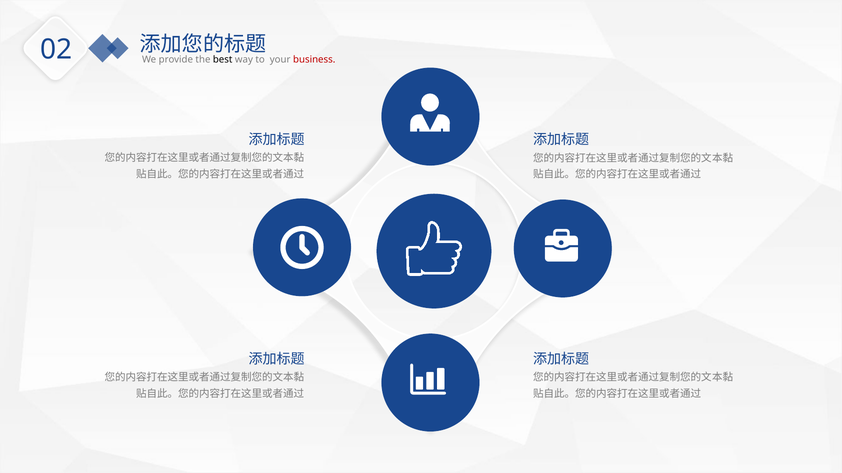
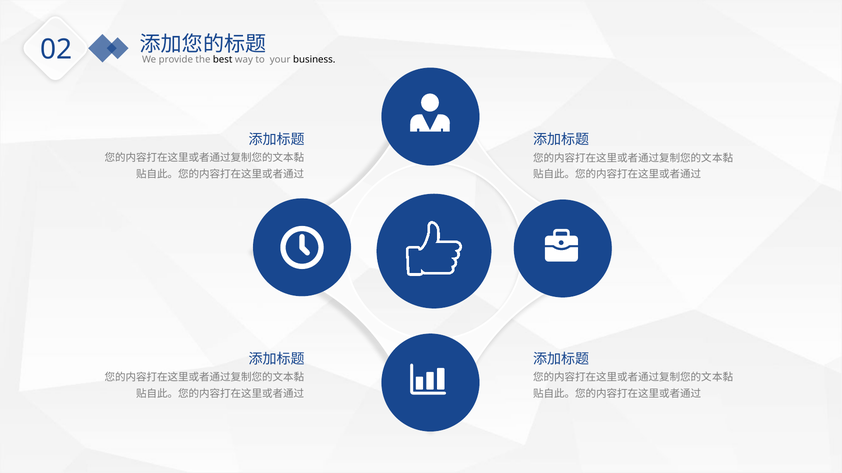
business colour: red -> black
